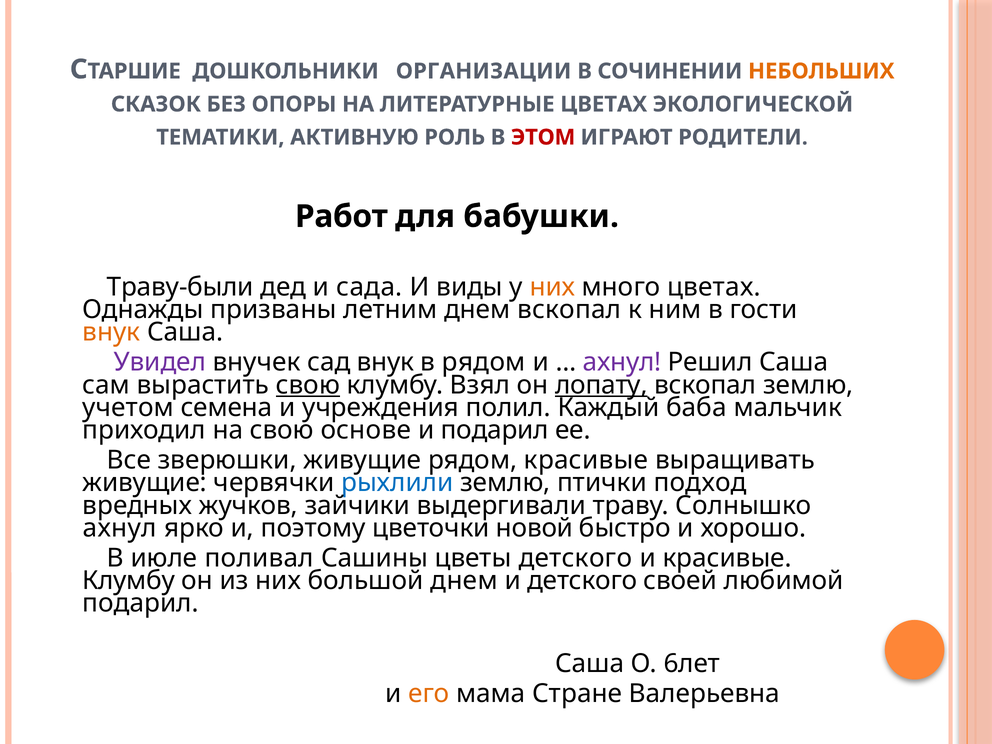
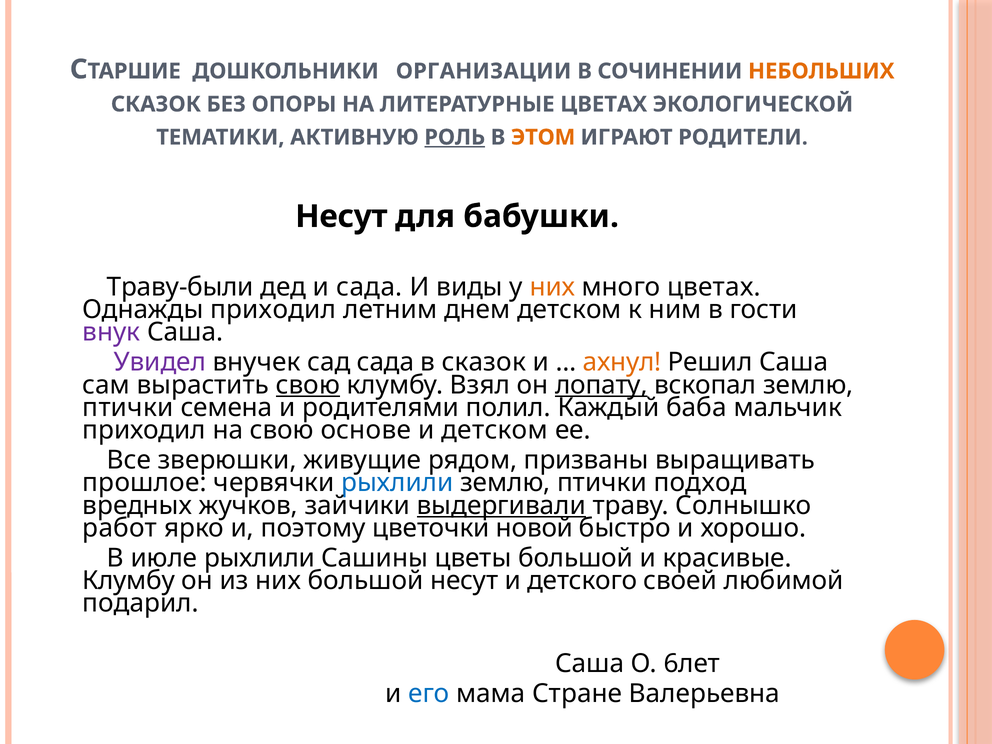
РОЛЬ underline: none -> present
ЭТОМ colour: red -> orange
Работ at (341, 216): Работ -> Несут
Однажды призваны: призваны -> приходил
днем вскопал: вскопал -> детском
внук at (111, 332) colour: orange -> purple
сад внук: внук -> сада
в рядом: рядом -> сказок
ахнул at (622, 362) colour: purple -> orange
учетом at (128, 408): учетом -> птички
учреждения: учреждения -> родителями
и подарил: подарил -> детском
рядом красивые: красивые -> призваны
живущие at (145, 483): живущие -> прошлое
выдергивали underline: none -> present
ахнул at (120, 528): ахнул -> работ
июле поливал: поливал -> рыхлили
цветы детского: детского -> большой
большой днем: днем -> несут
его colour: orange -> blue
